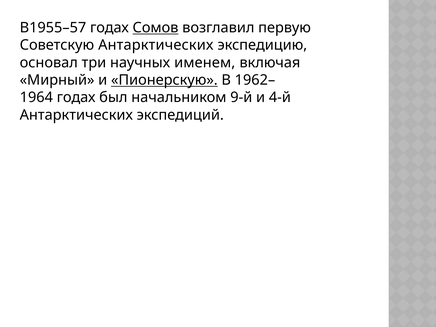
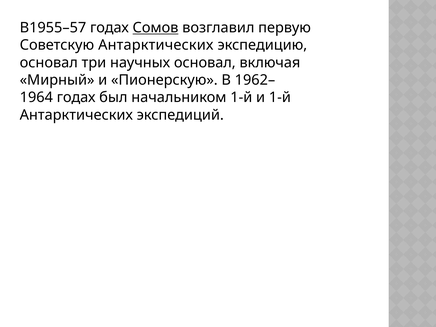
научных именем: именем -> основал
Пионерскую underline: present -> none
начальником 9-й: 9-й -> 1-й
и 4-й: 4-й -> 1-й
